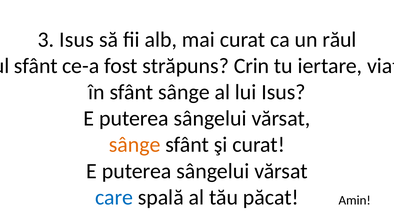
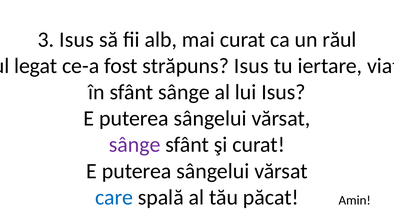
sfânt at (36, 66): sfânt -> legat
străpuns Crin: Crin -> Isus
sânge at (135, 144) colour: orange -> purple
